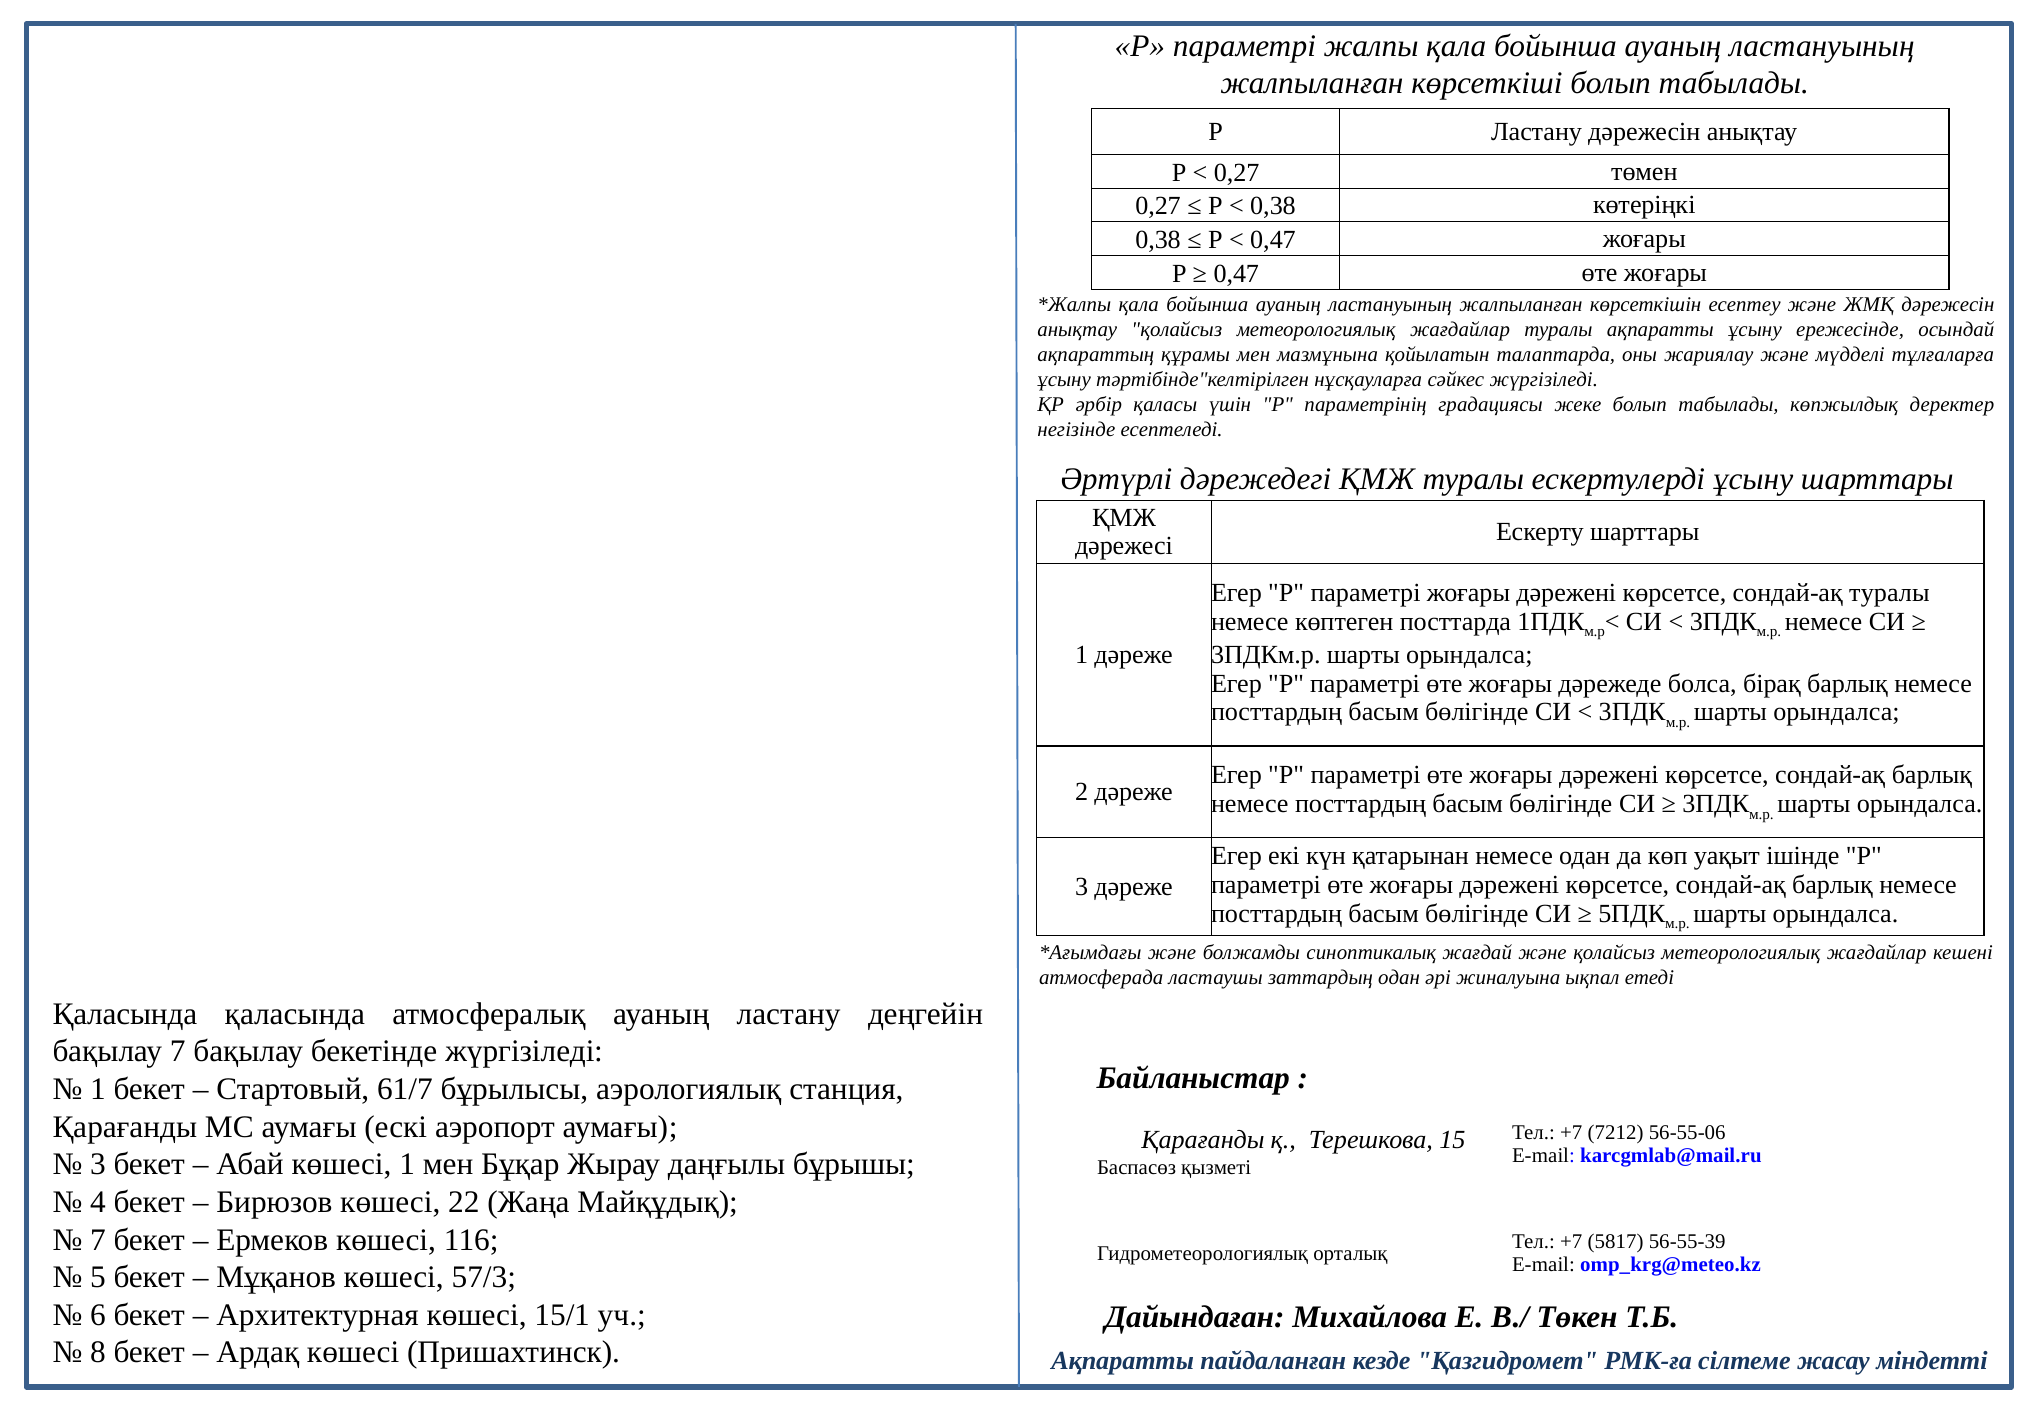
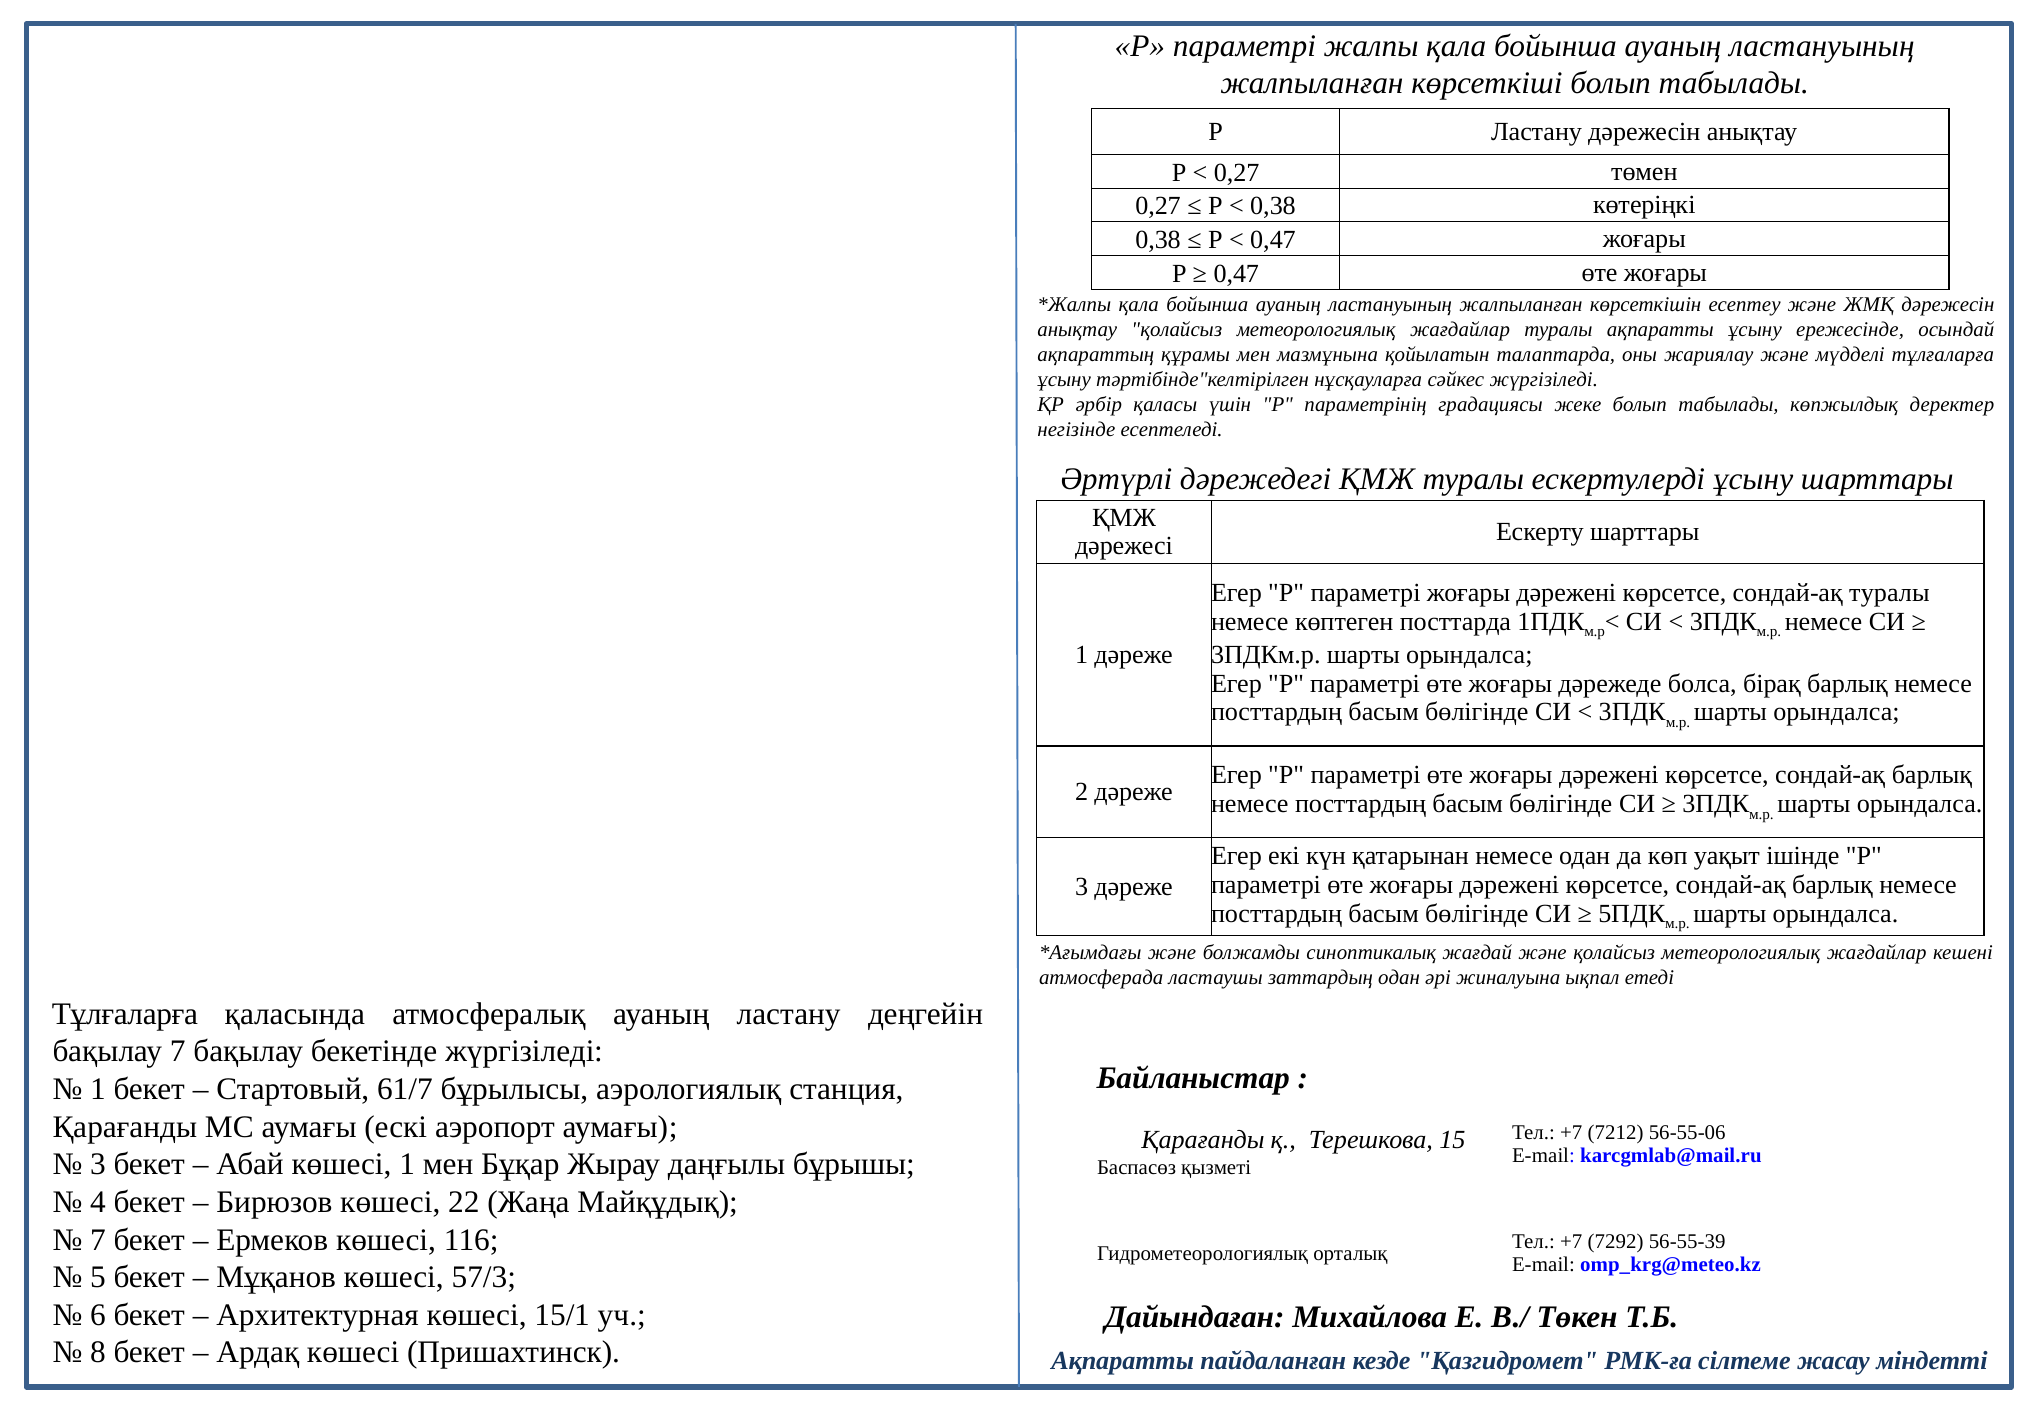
Қаласында at (125, 1014): Қаласында -> Тұлғаларға
5817: 5817 -> 7292
